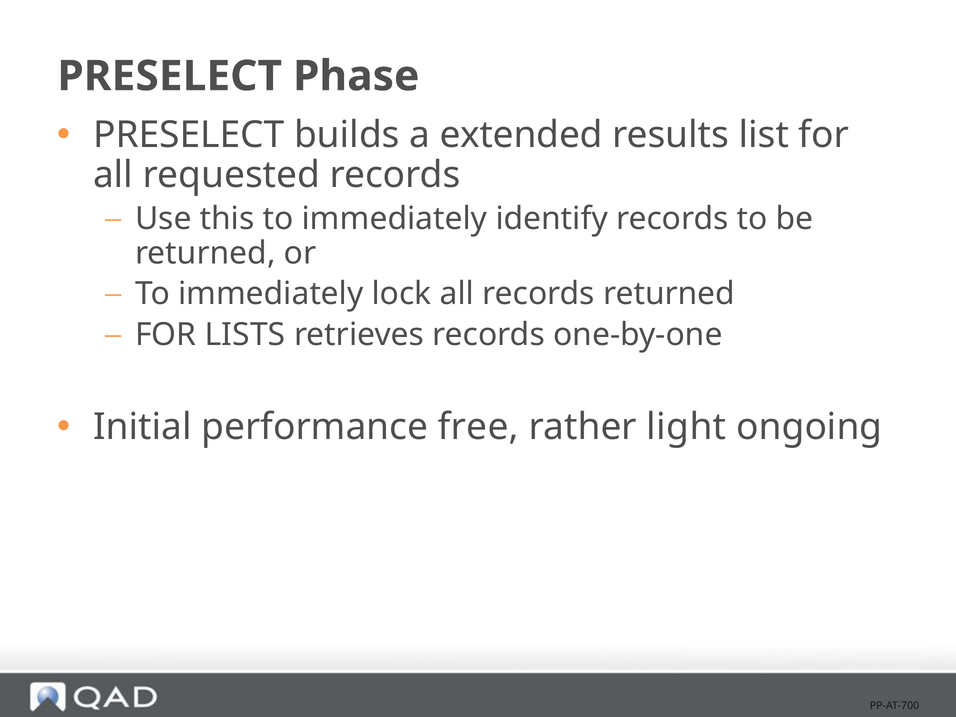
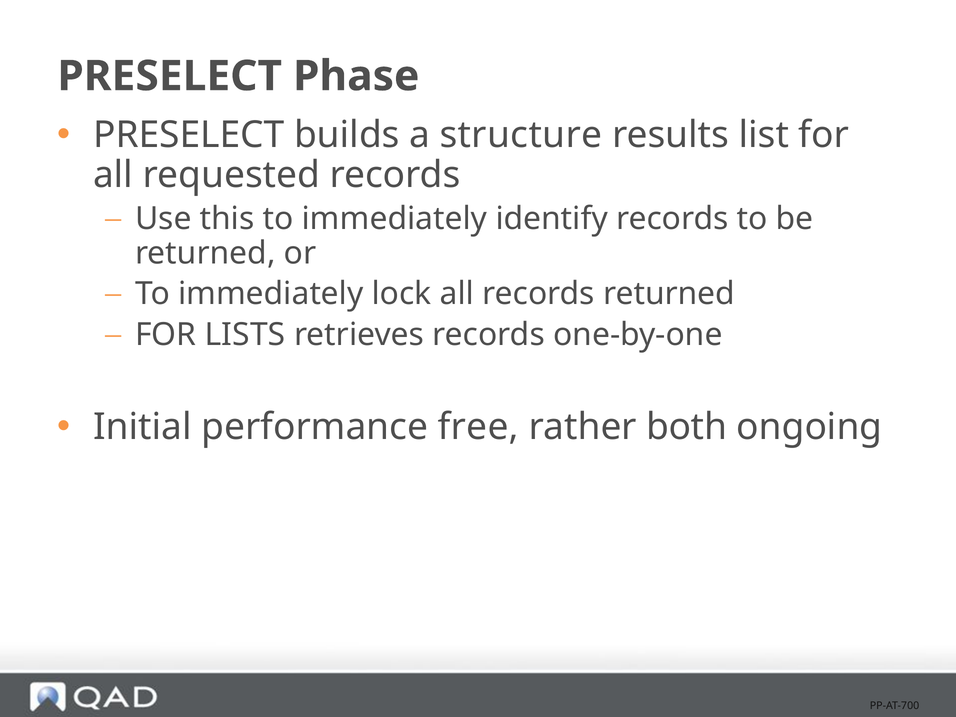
extended: extended -> structure
light: light -> both
